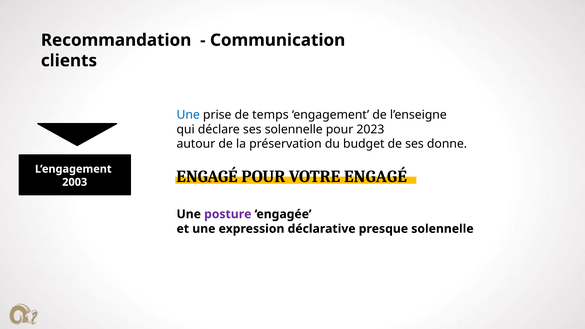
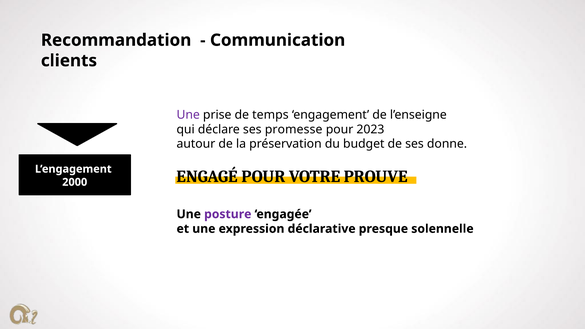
Une at (188, 115) colour: blue -> purple
ses solennelle: solennelle -> promesse
VOTRE ENGAGÉ: ENGAGÉ -> PROUVE
2003: 2003 -> 2000
